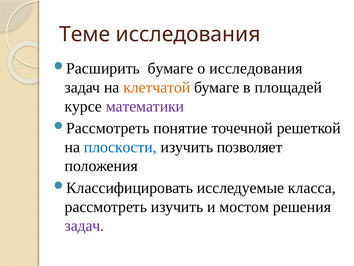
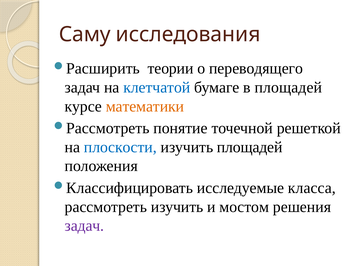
Теме: Теме -> Саму
бумаге at (171, 68): бумаге -> теории
о исследования: исследования -> переводящего
клетчатой colour: orange -> blue
математики colour: purple -> orange
изучить позволяет: позволяет -> площадей
